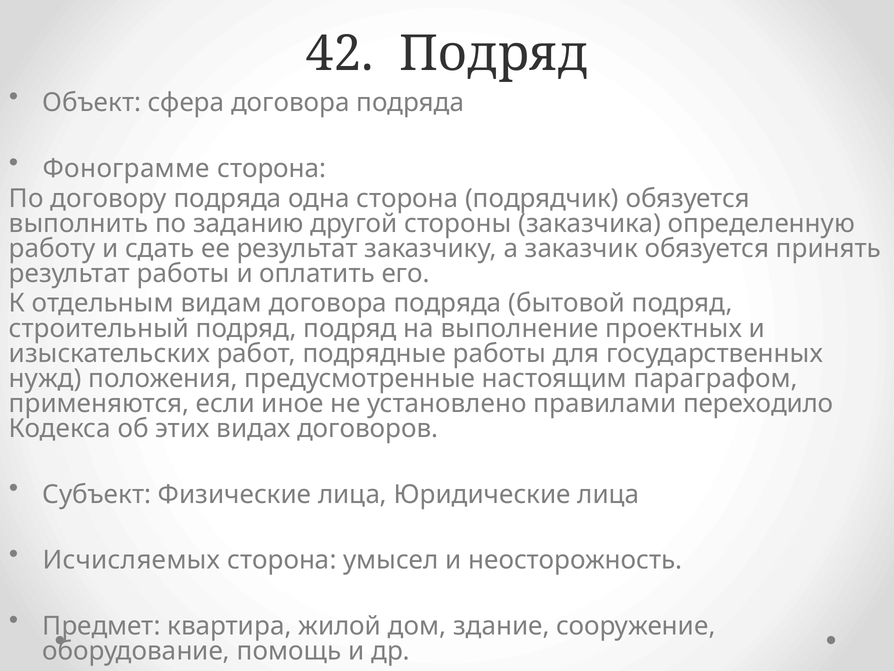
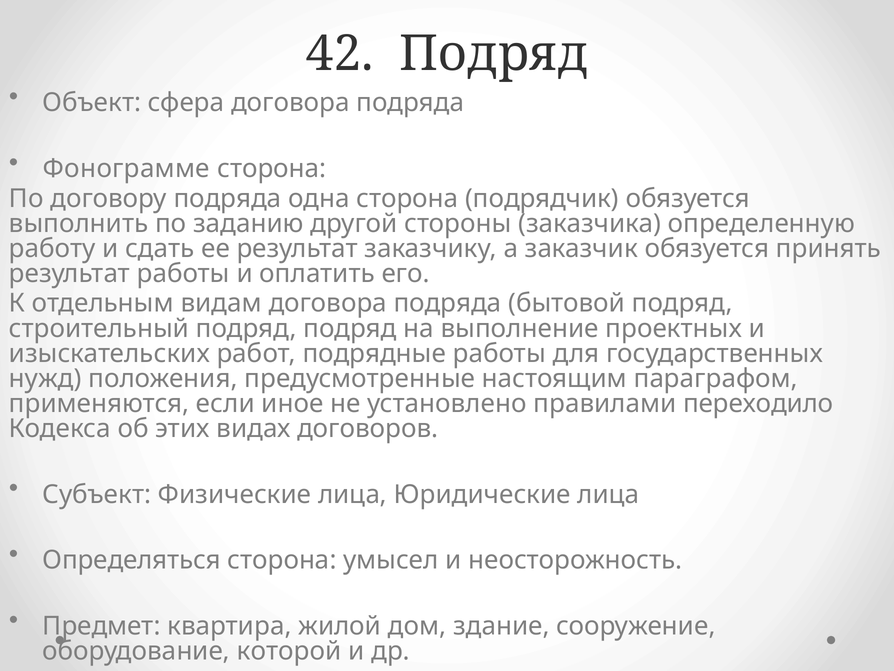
Исчисляемых: Исчисляемых -> Определяться
помощь: помощь -> которой
